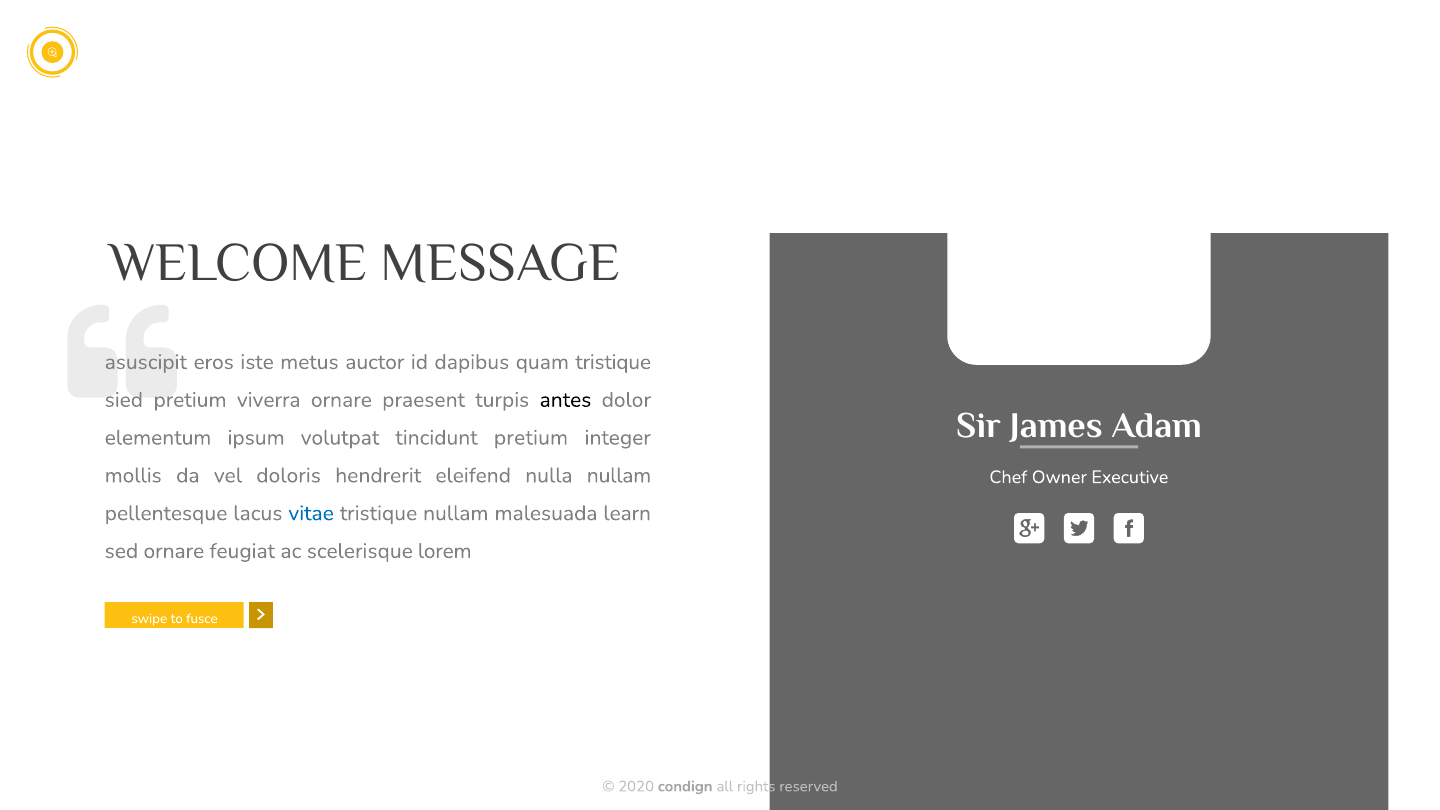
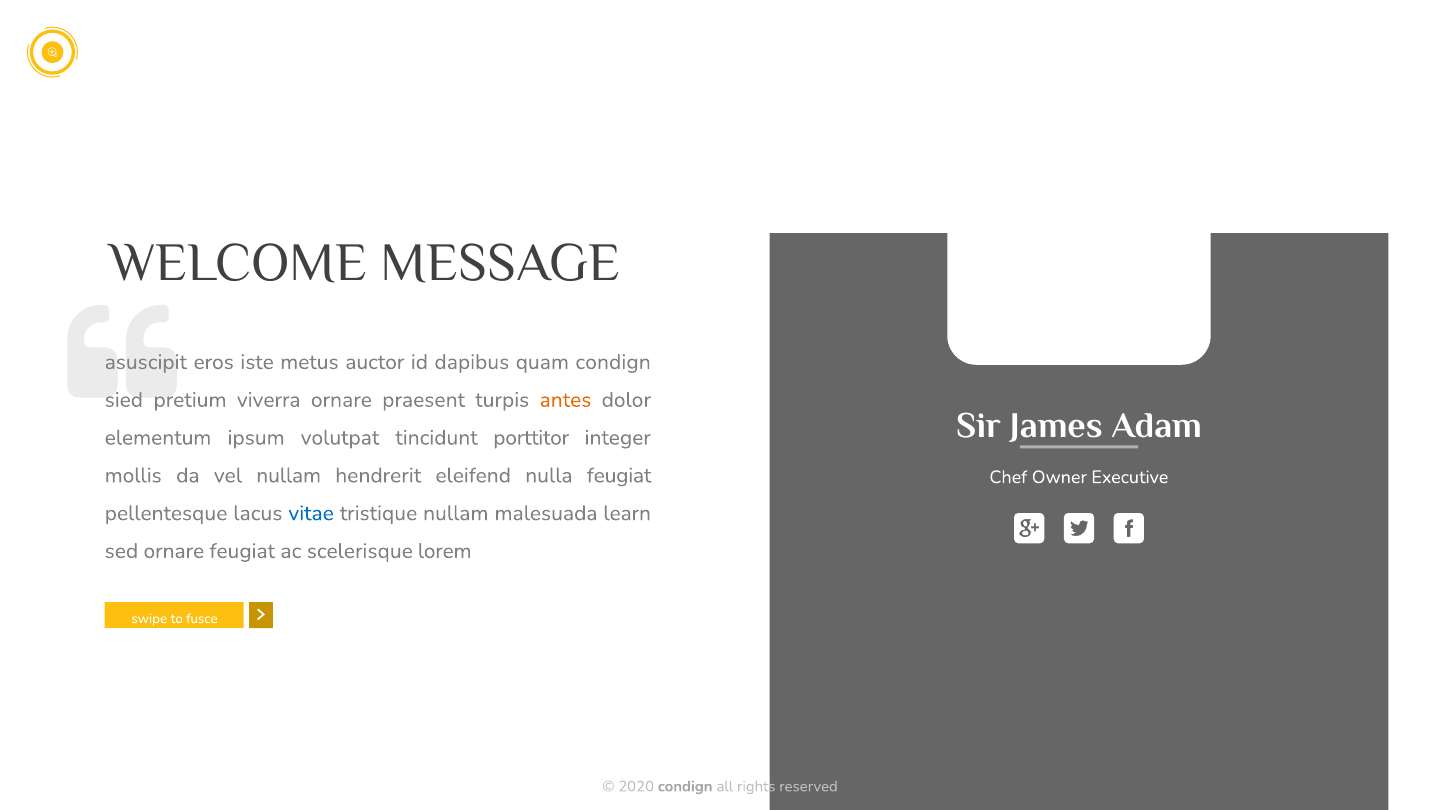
quam tristique: tristique -> condign
antes colour: black -> orange
tincidunt pretium: pretium -> porttitor
vel doloris: doloris -> nullam
nulla nullam: nullam -> feugiat
